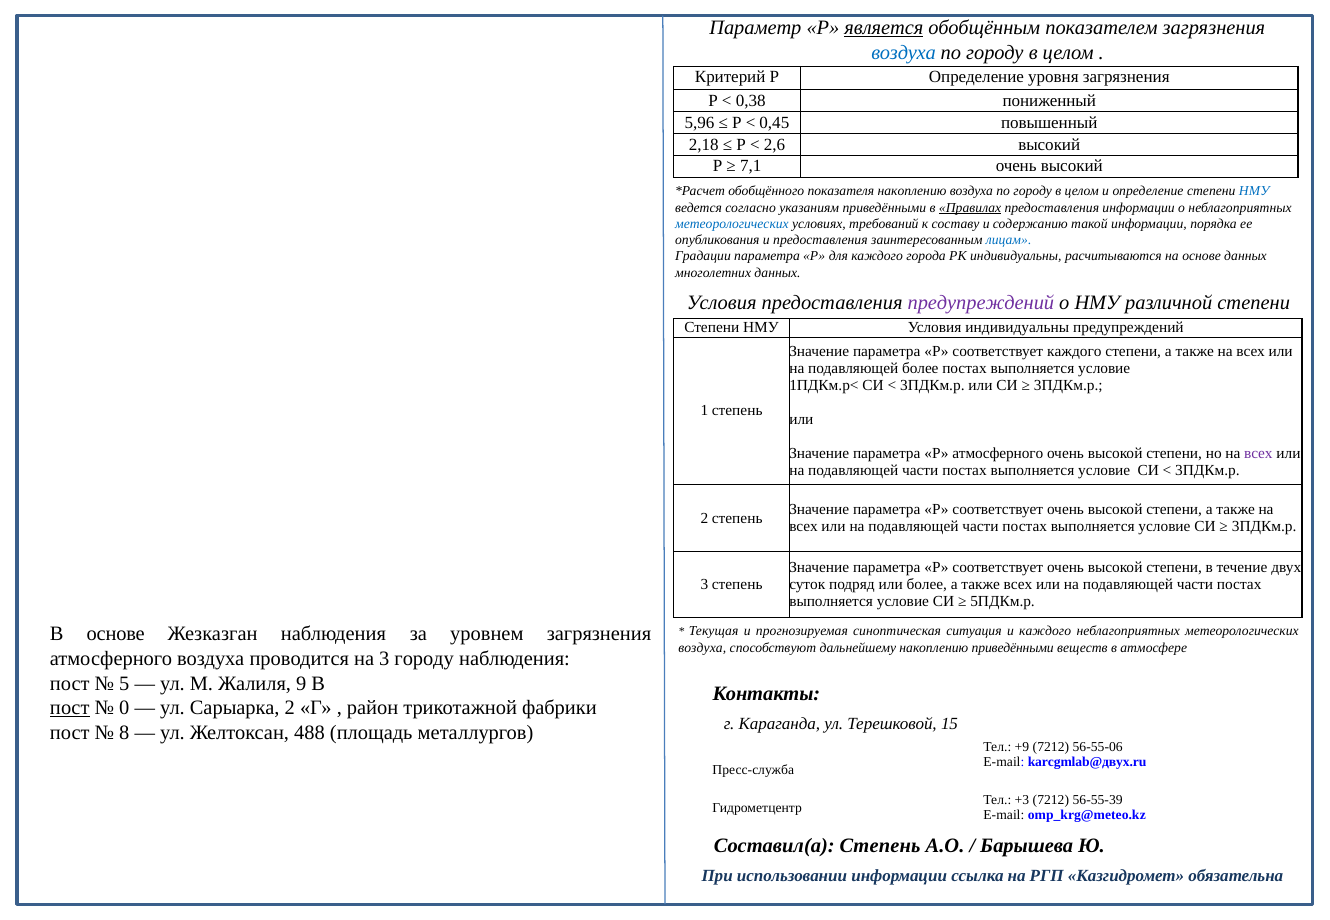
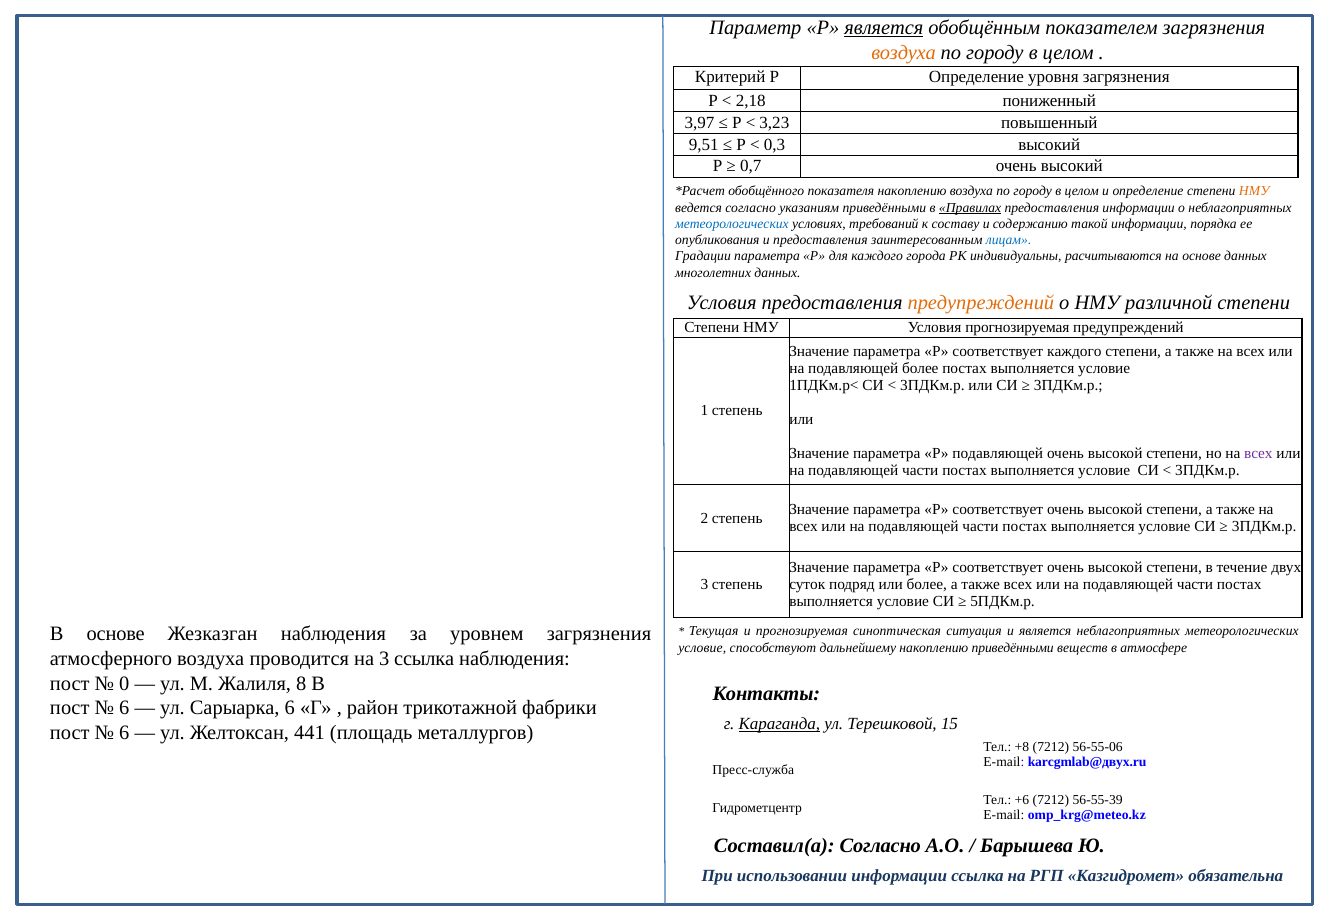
воздуха at (904, 53) colour: blue -> orange
0,38: 0,38 -> 2,18
5,96: 5,96 -> 3,97
0,45: 0,45 -> 3,23
2,18: 2,18 -> 9,51
2,6: 2,6 -> 0,3
7,1: 7,1 -> 0,7
НМУ at (1254, 191) colour: blue -> orange
предупреждений at (981, 303) colour: purple -> orange
Условия индивидуальны: индивидуальны -> прогнозируемая
Р атмосферного: атмосферного -> подавляющей
и каждого: каждого -> является
воздуха at (702, 648): воздуха -> условие
3 городу: городу -> ссылка
5: 5 -> 0
9: 9 -> 8
пост at (70, 708) underline: present -> none
0 at (124, 708): 0 -> 6
Сарыарка 2: 2 -> 6
Караганда underline: none -> present
8 at (124, 733): 8 -> 6
488: 488 -> 441
+9: +9 -> +8
+3: +3 -> +6
Составил(а Степень: Степень -> Согласно
